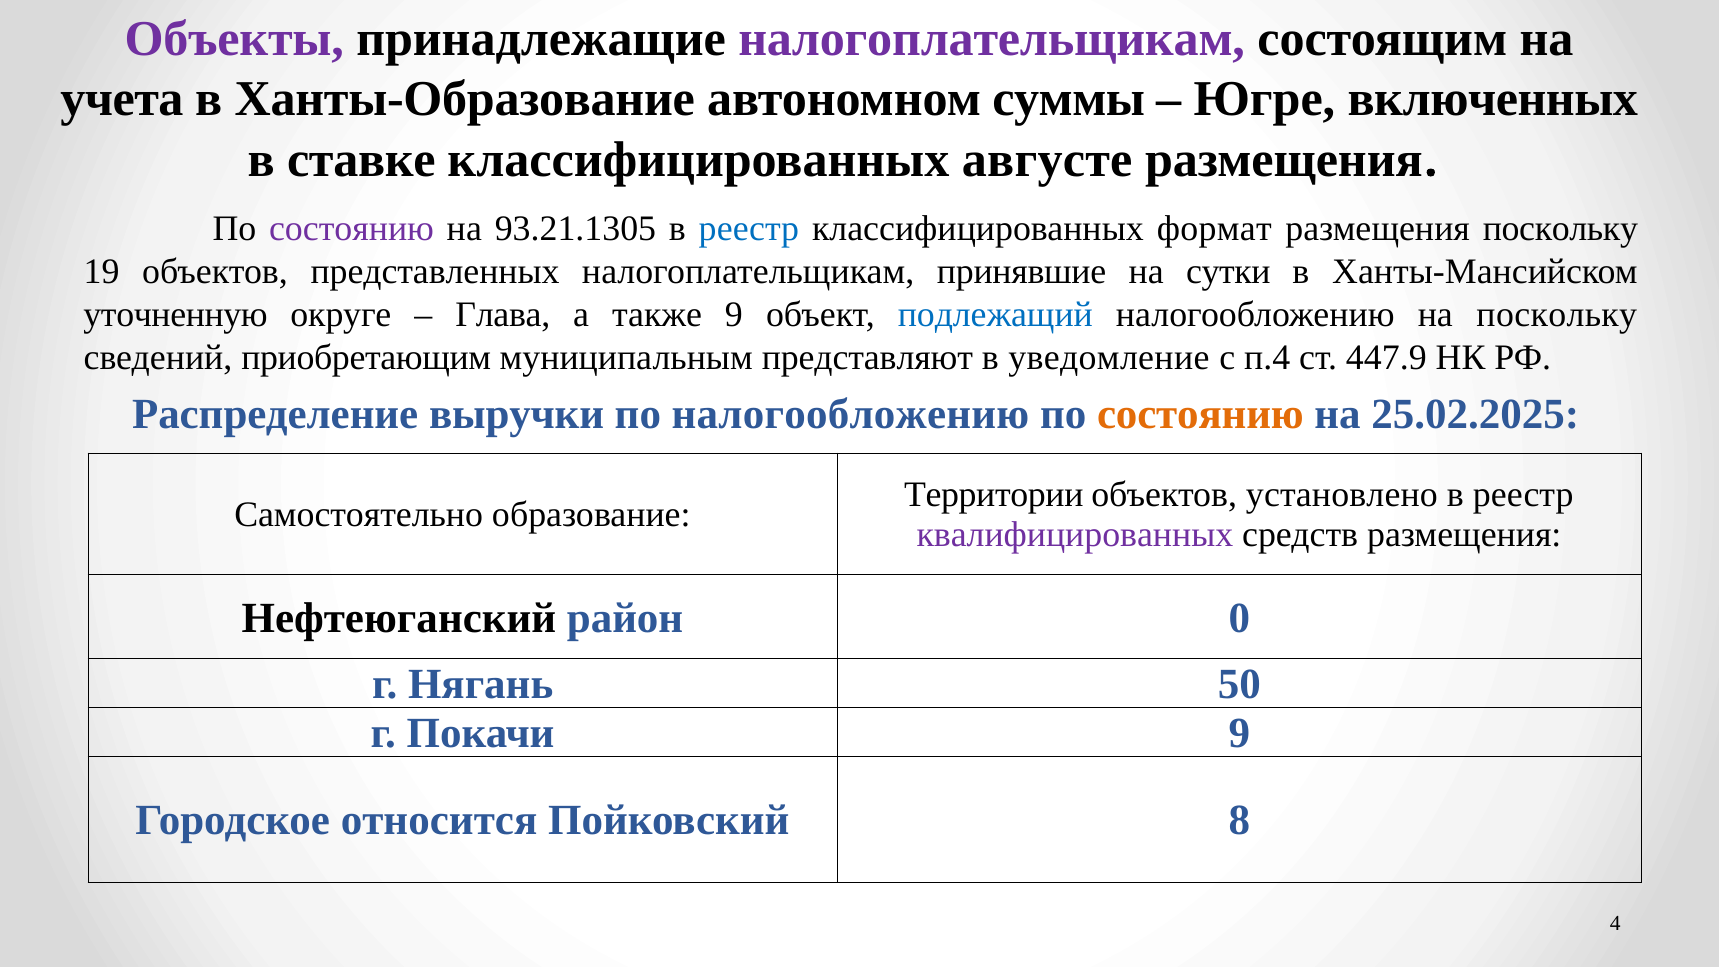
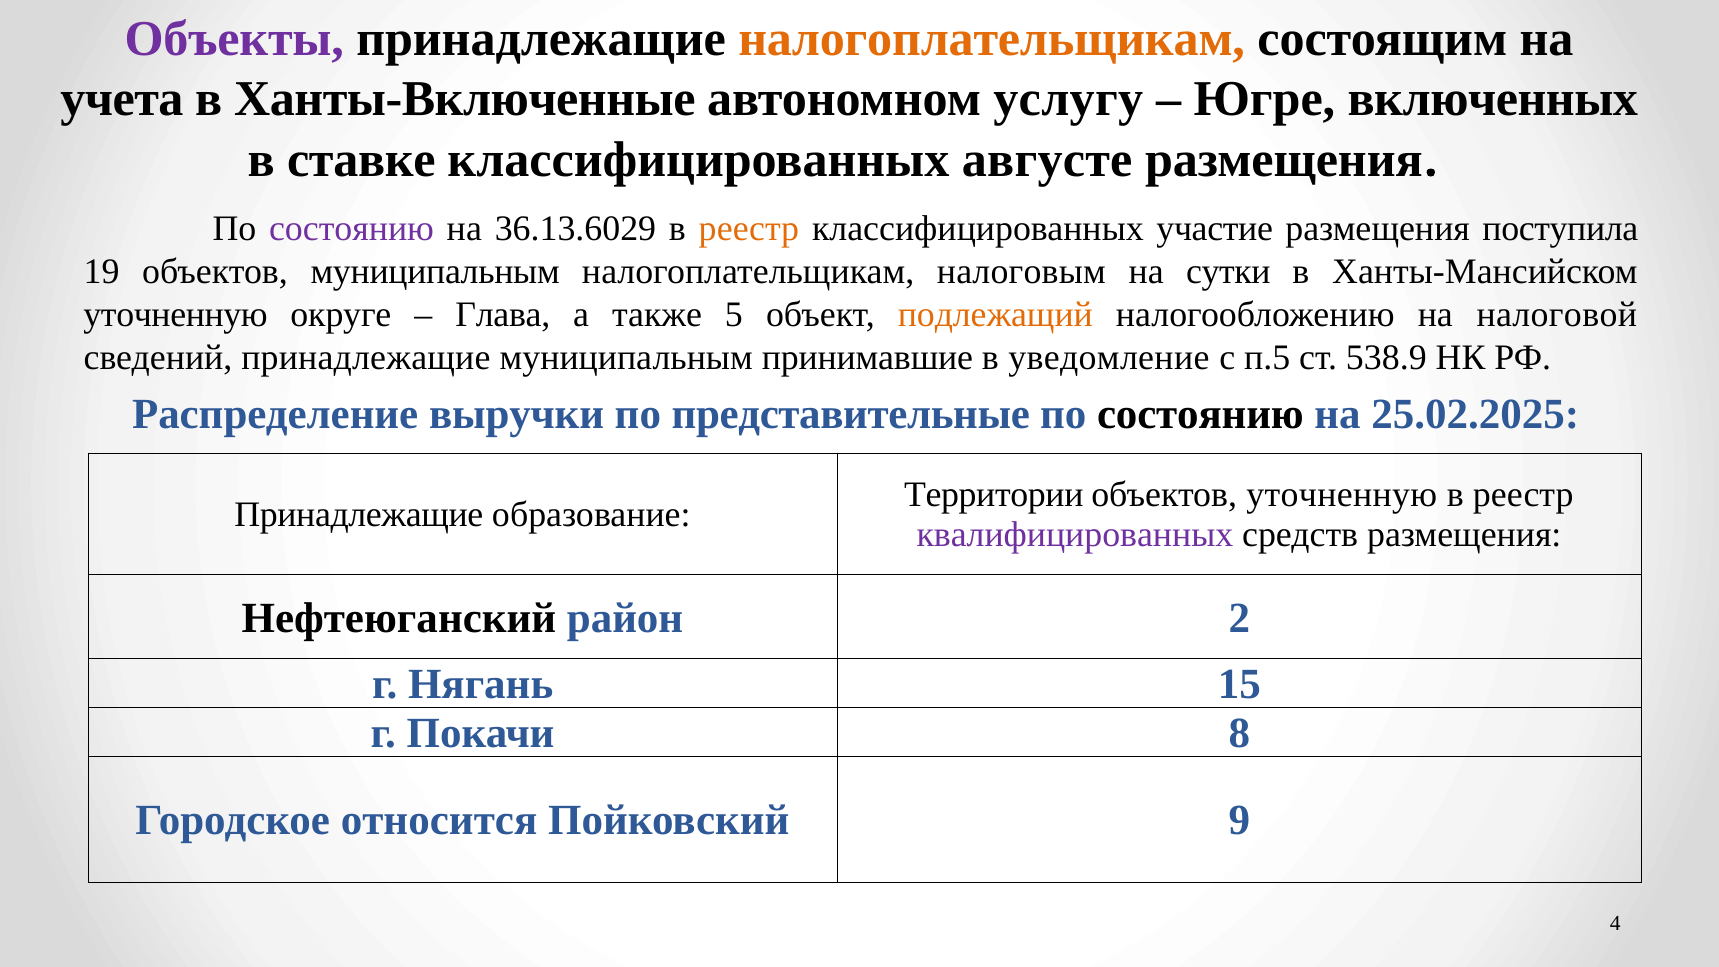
налогоплательщикам at (992, 39) colour: purple -> orange
Ханты-Образование: Ханты-Образование -> Ханты-Включенные
суммы: суммы -> услугу
93.21.1305: 93.21.1305 -> 36.13.6029
реестр at (749, 229) colour: blue -> orange
формат: формат -> участие
размещения поскольку: поскольку -> поступила
объектов представленных: представленных -> муниципальным
принявшие: принявшие -> налоговым
также 9: 9 -> 5
подлежащий colour: blue -> orange
на поскольку: поскольку -> налоговой
сведений приобретающим: приобретающим -> принадлежащие
представляют: представляют -> принимавшие
п.4: п.4 -> п.5
447.9: 447.9 -> 538.9
по налогообложению: налогообложению -> представительные
состоянию at (1200, 415) colour: orange -> black
объектов установлено: установлено -> уточненную
Самостоятельно at (359, 515): Самостоятельно -> Принадлежащие
0: 0 -> 2
50: 50 -> 15
Покачи 9: 9 -> 8
8: 8 -> 9
